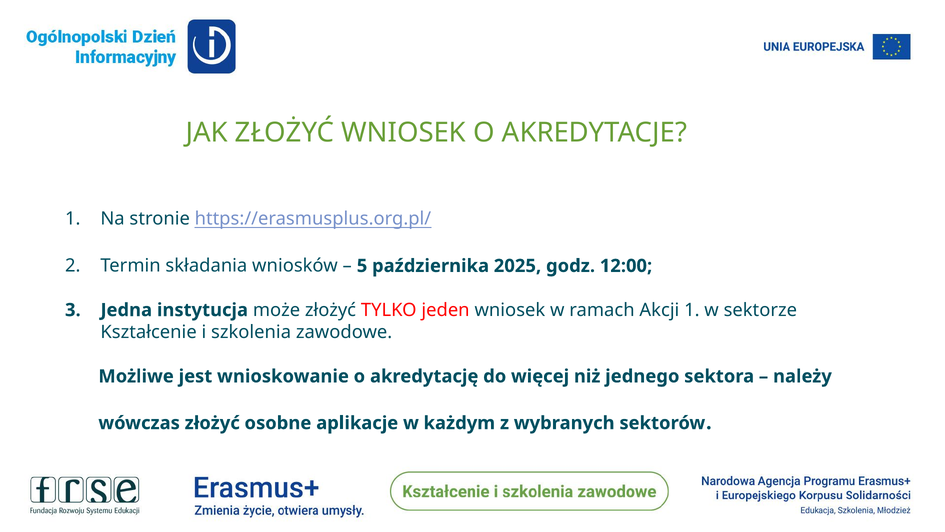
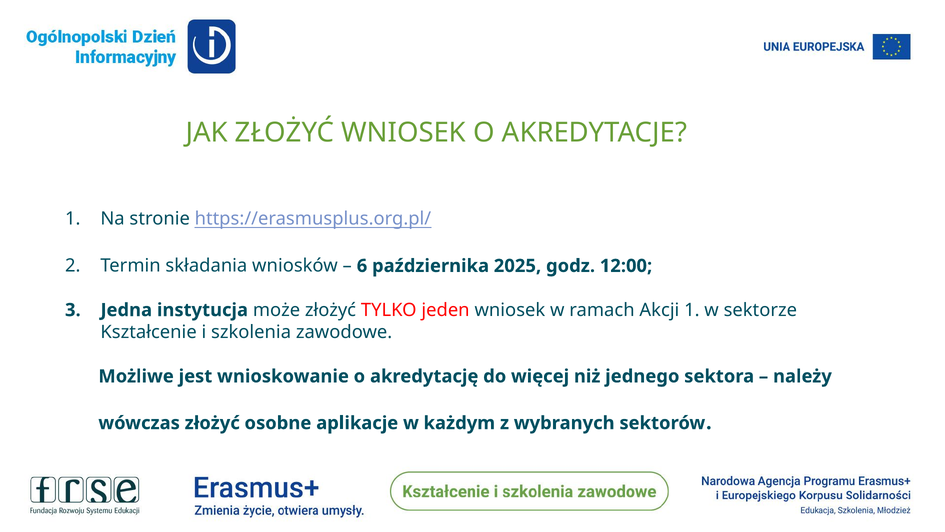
5: 5 -> 6
